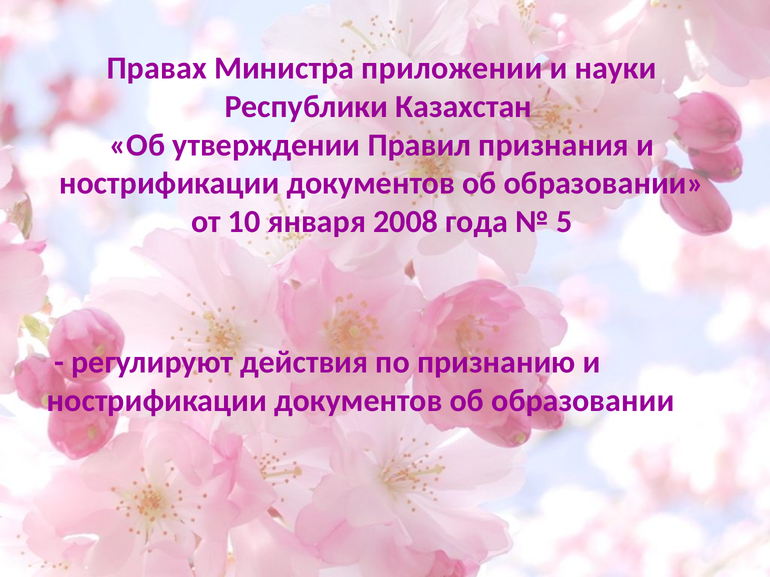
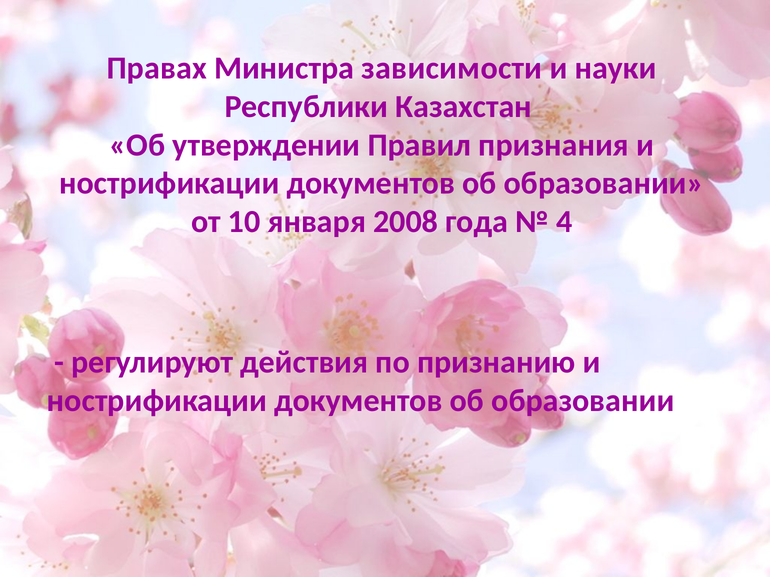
приложении: приложении -> зависимости
5: 5 -> 4
